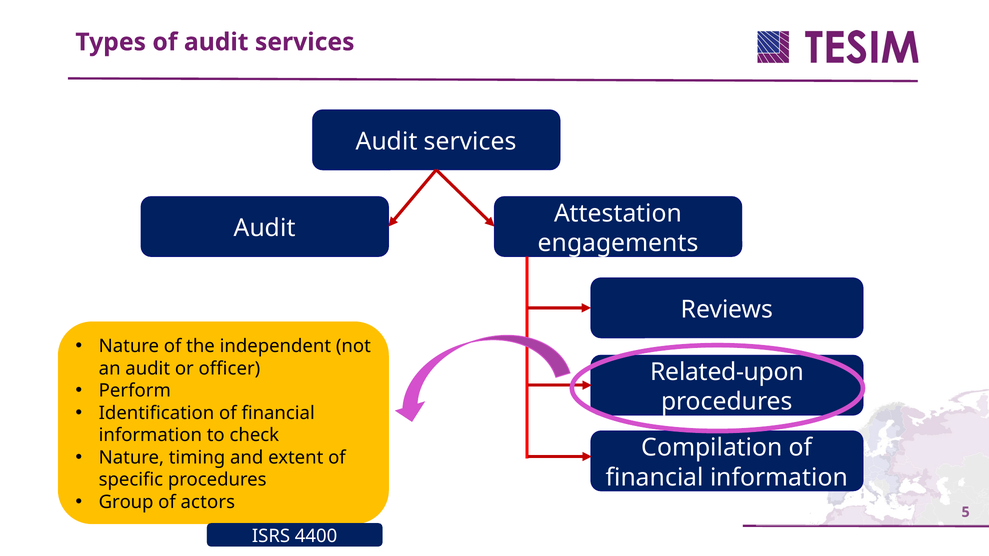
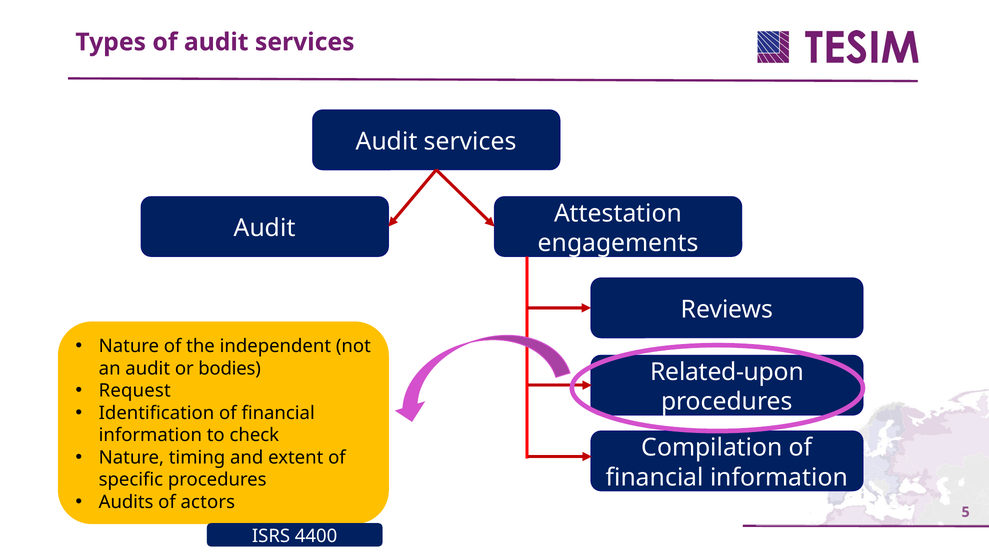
officer: officer -> bodies
Perform: Perform -> Request
Group: Group -> Audits
